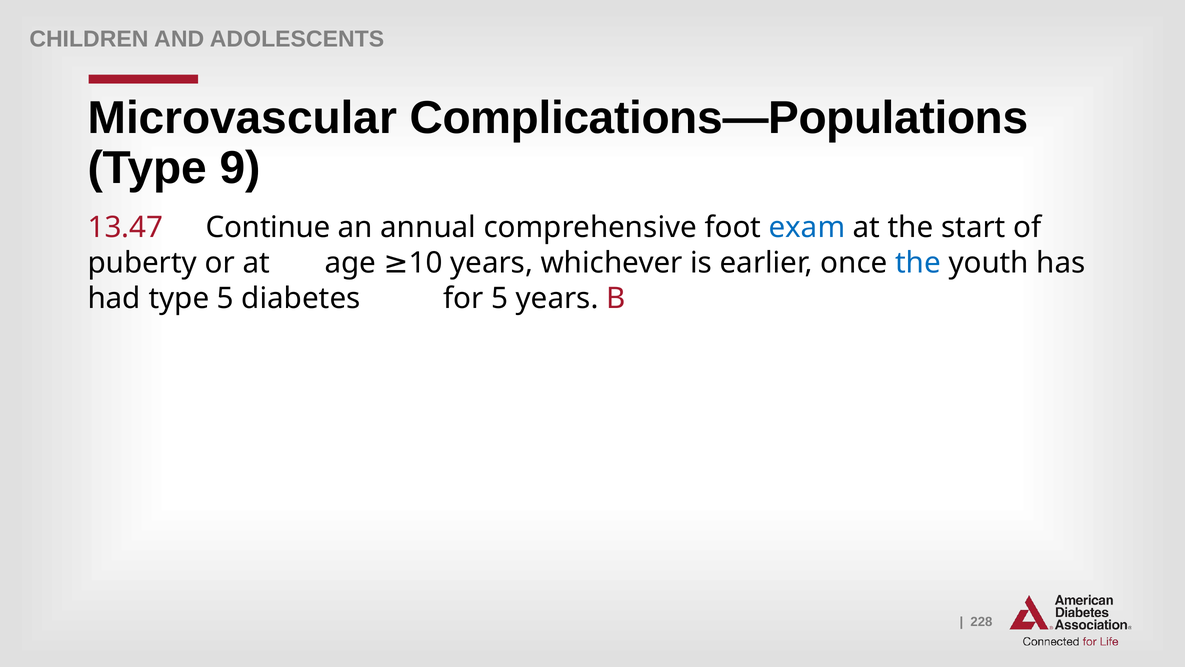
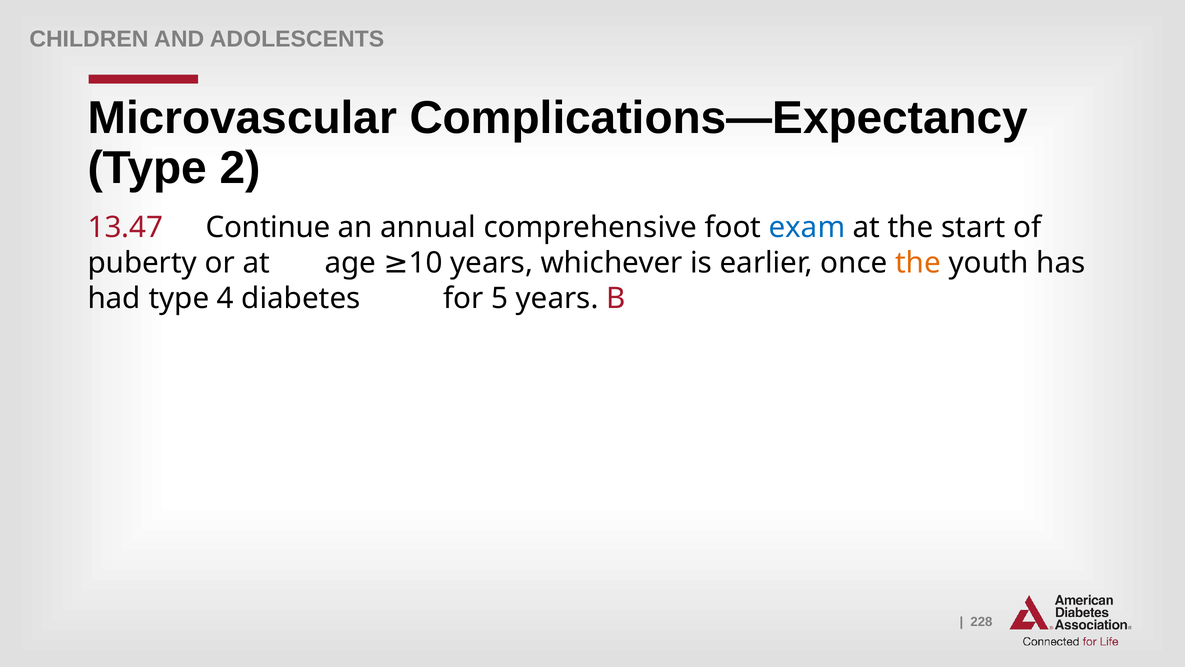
Complications—Populations: Complications—Populations -> Complications—Expectancy
9: 9 -> 2
the at (918, 263) colour: blue -> orange
type 5: 5 -> 4
